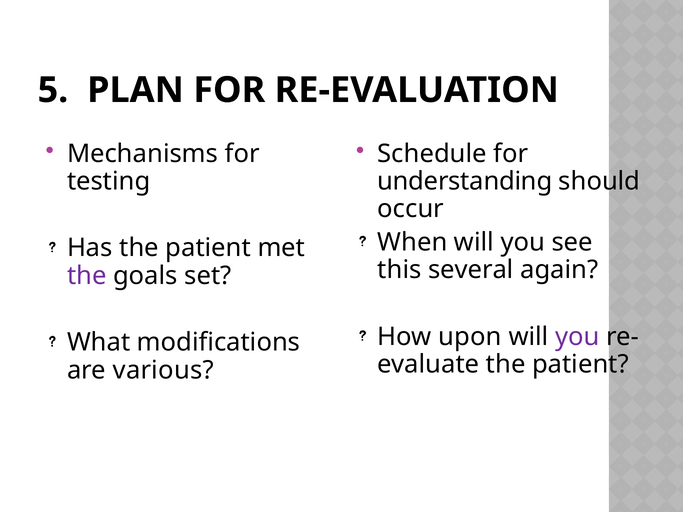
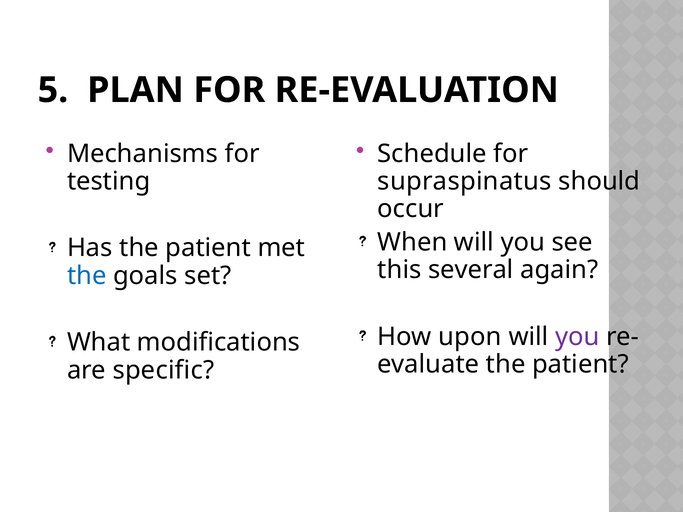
understanding: understanding -> supraspinatus
the at (87, 276) colour: purple -> blue
various: various -> specific
